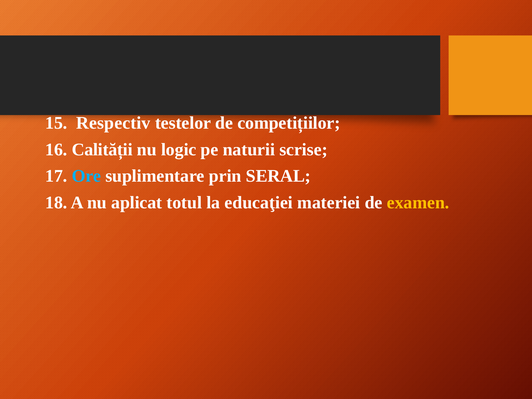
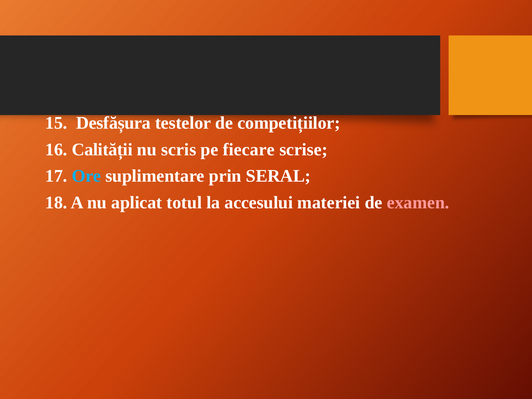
Respectiv: Respectiv -> Desfășura
logic: logic -> scris
naturii: naturii -> fiecare
educaţiei: educaţiei -> accesului
examen colour: yellow -> pink
